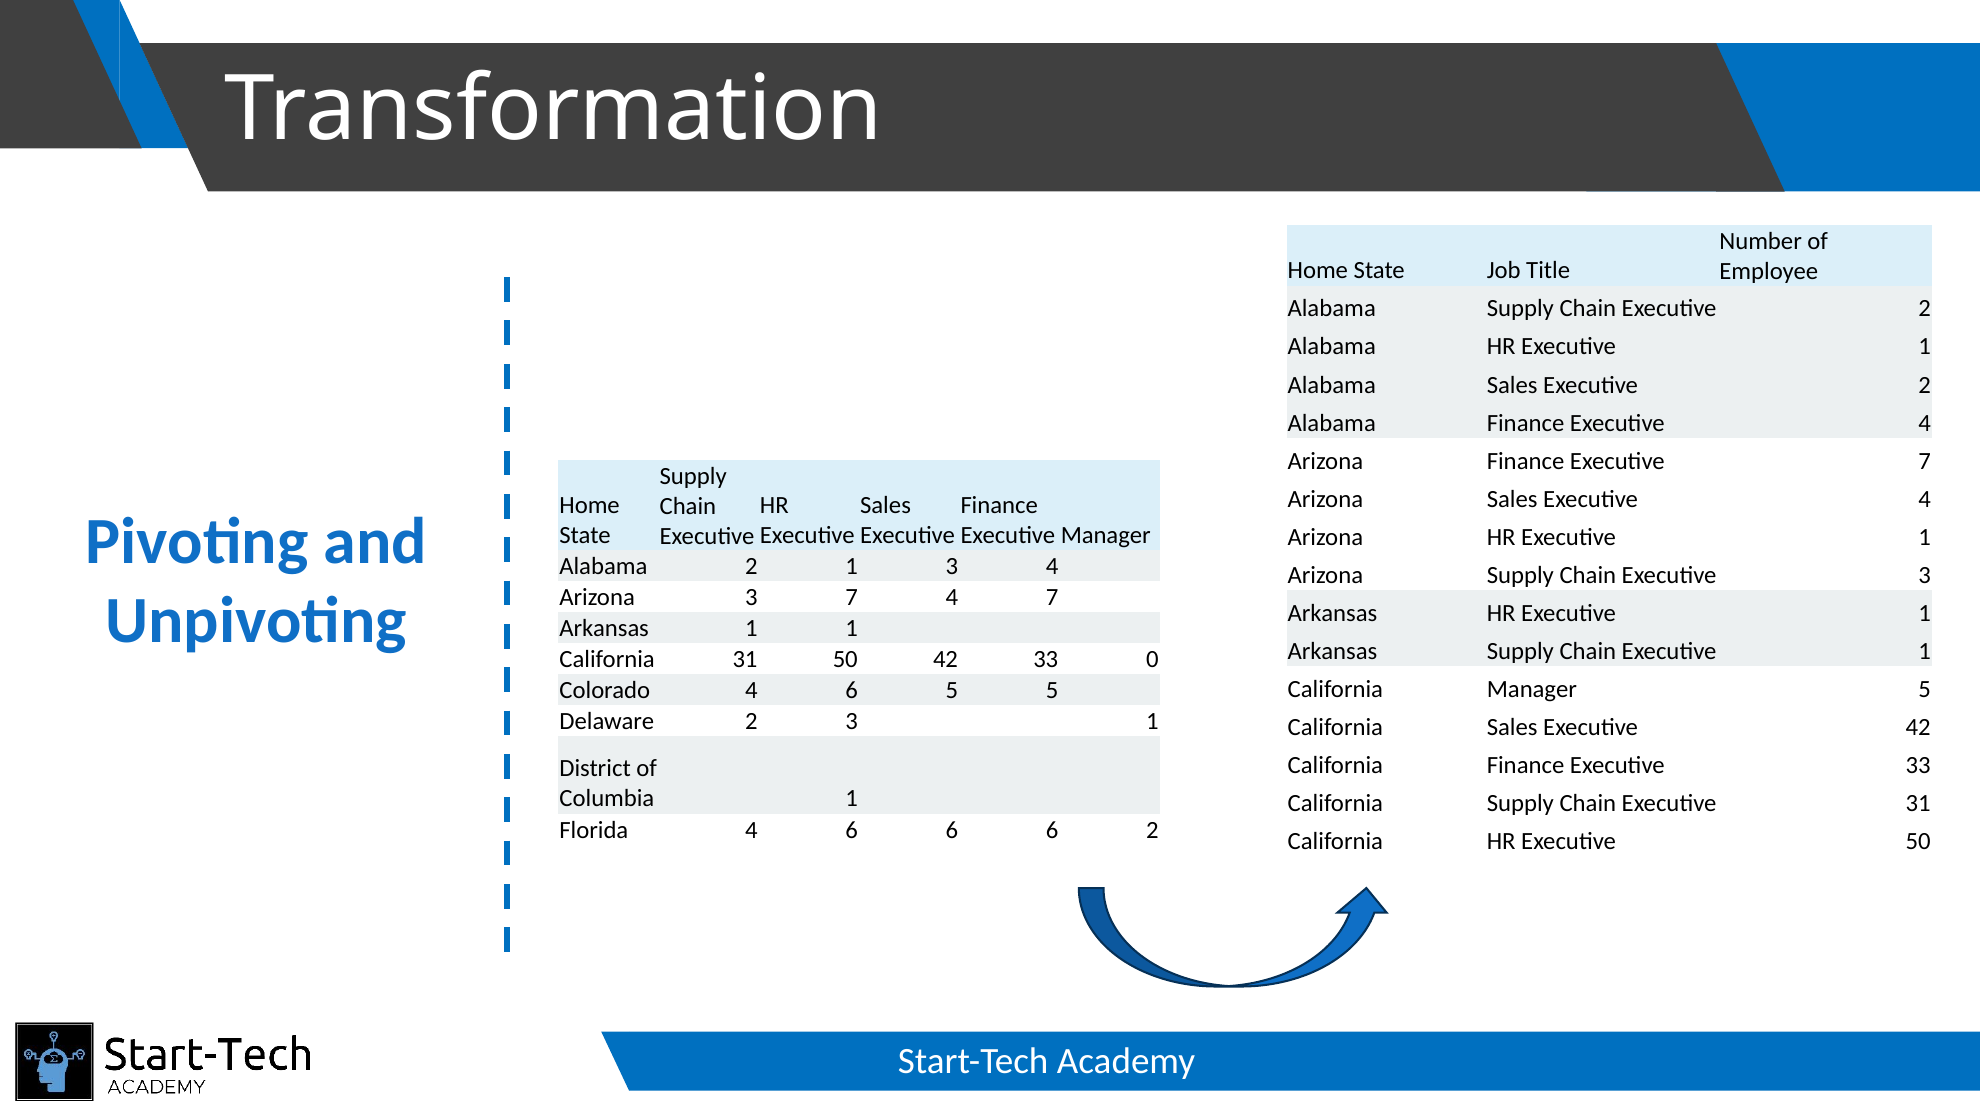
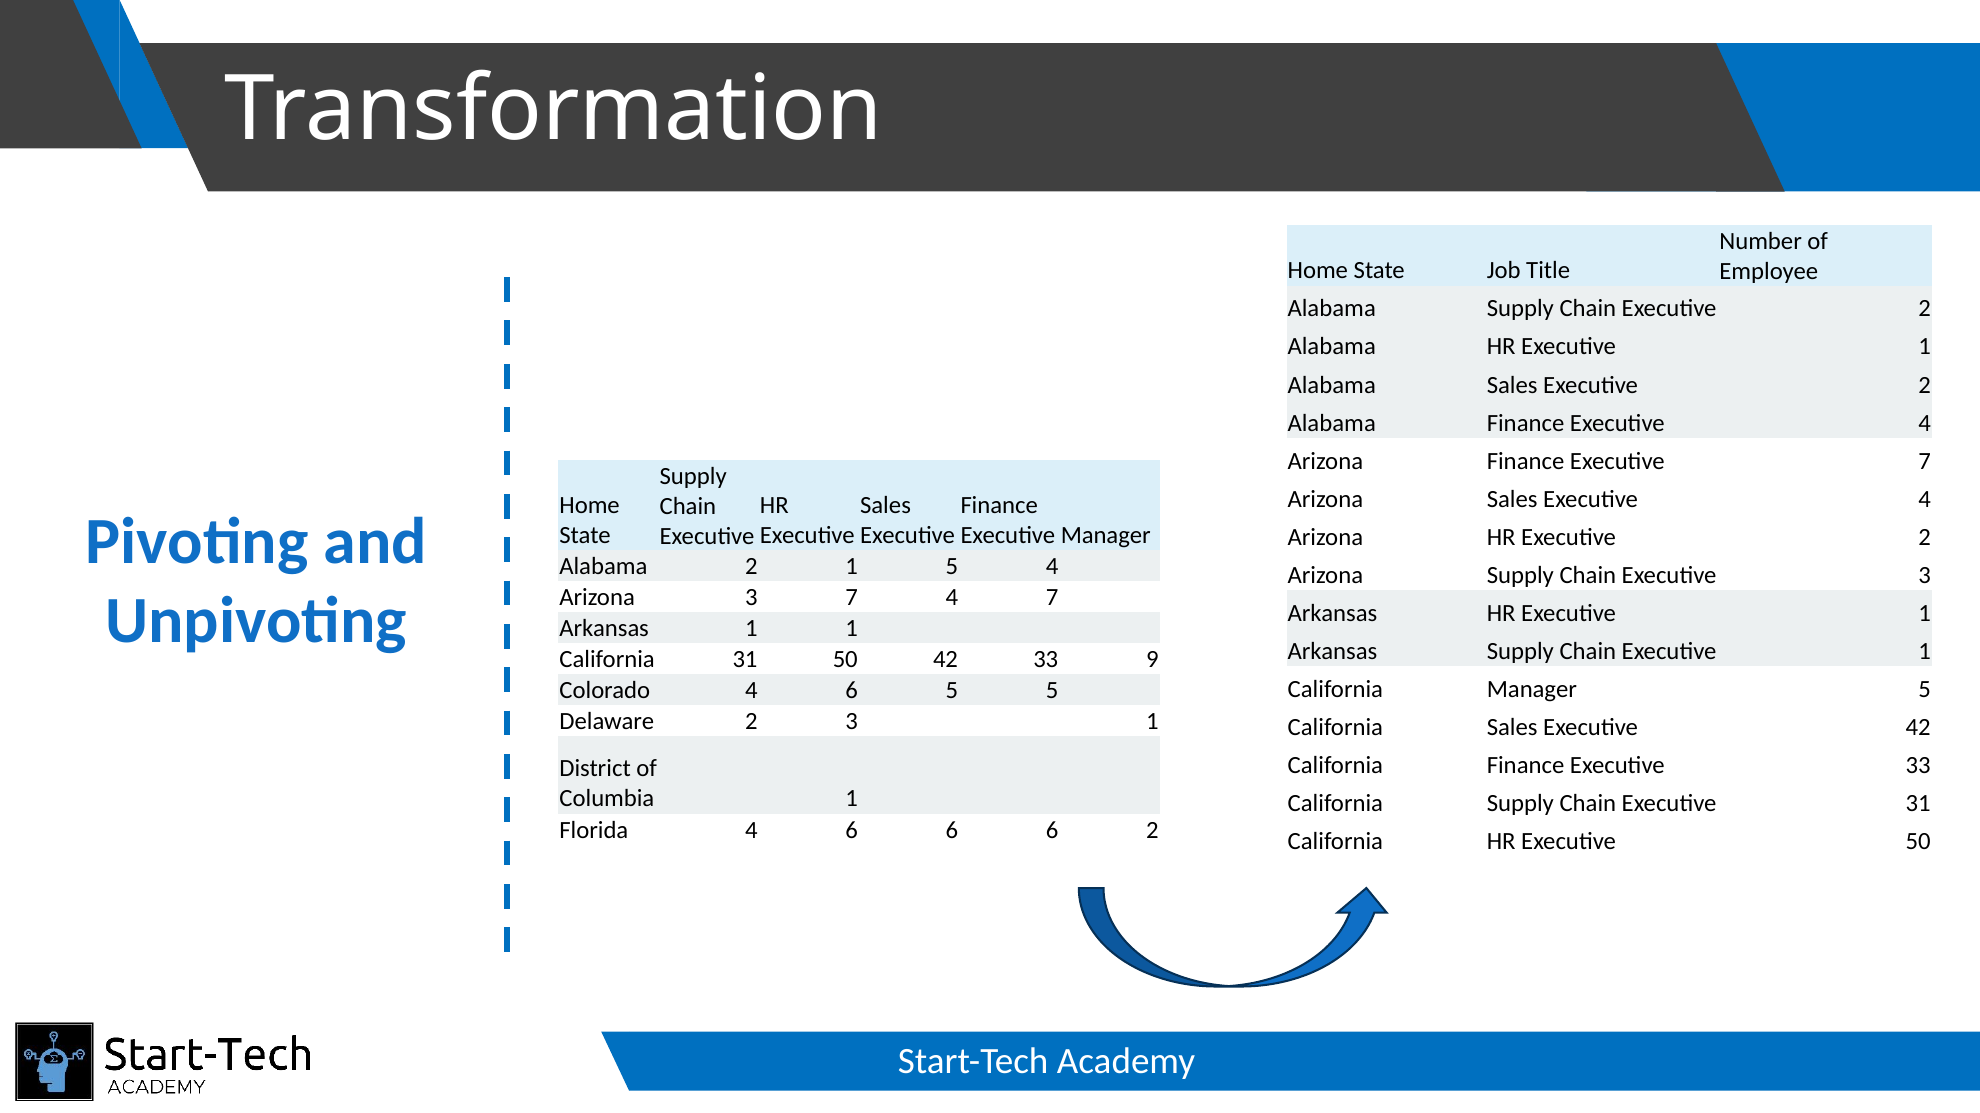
Arizona HR Executive 1: 1 -> 2
1 3: 3 -> 5
0: 0 -> 9
